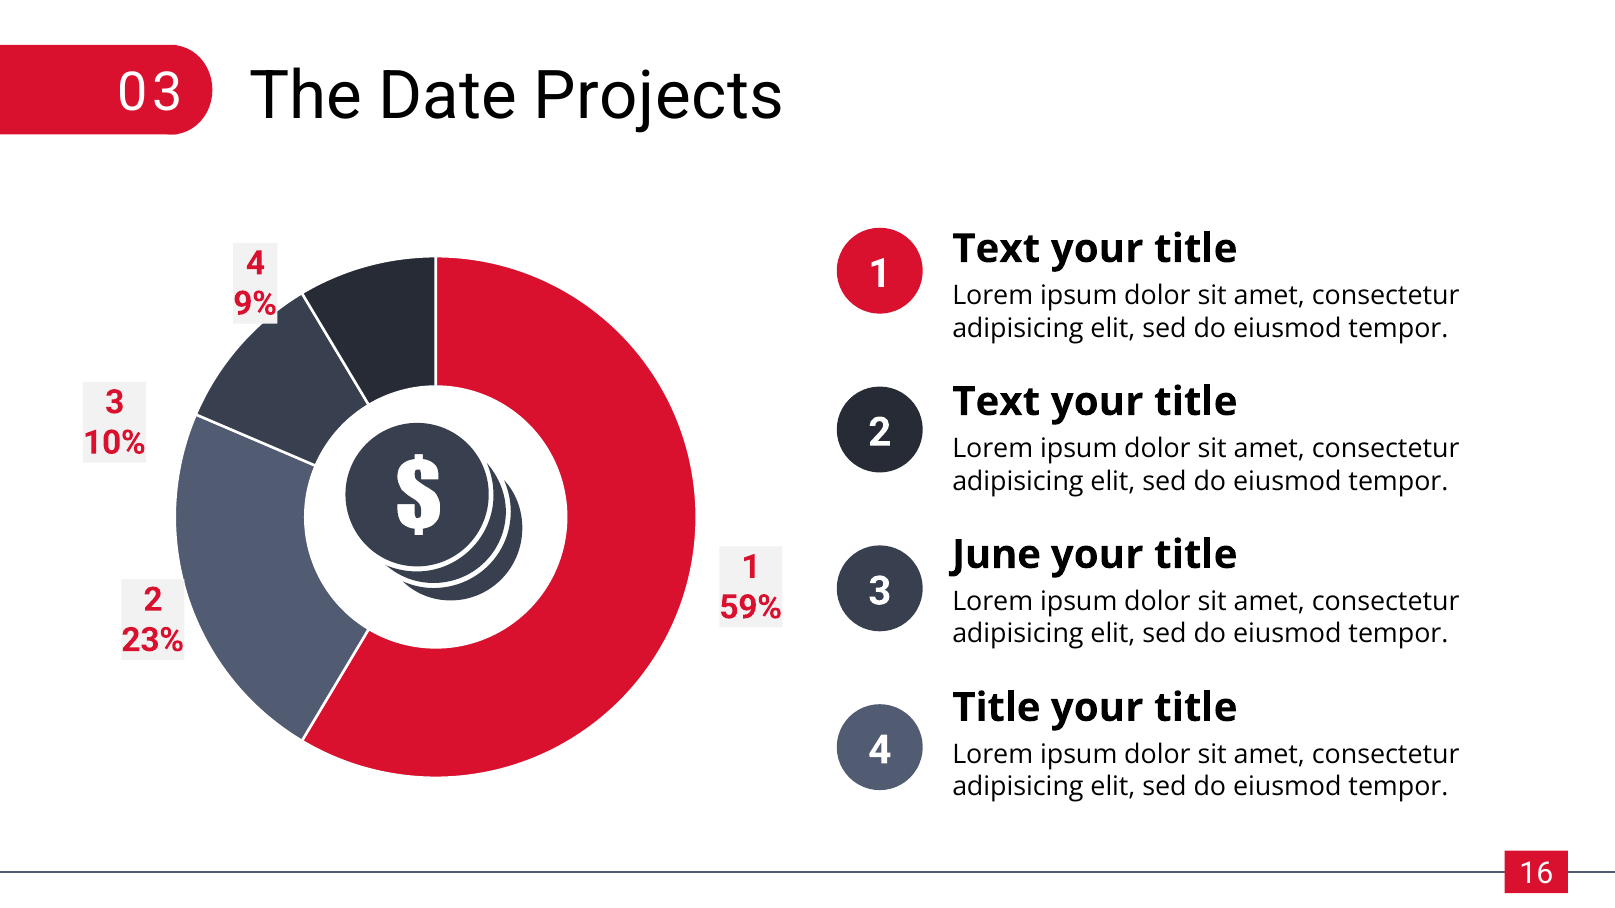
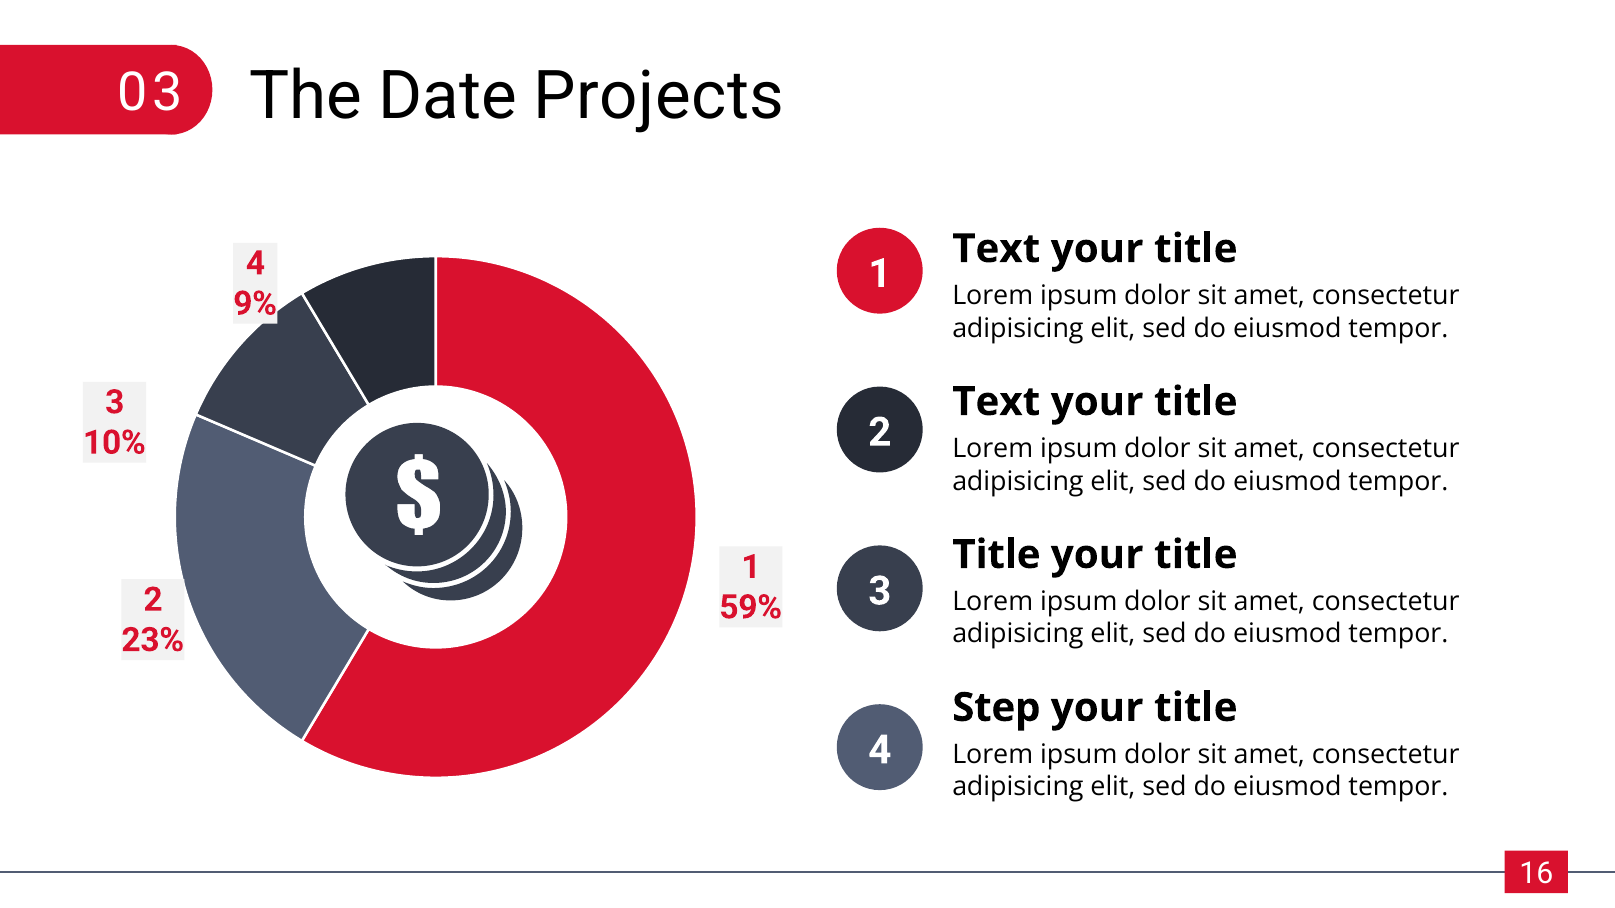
June at (996, 555): June -> Title
Title at (996, 708): Title -> Step
